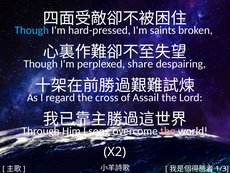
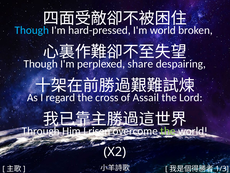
I'm saints: saints -> world
song: song -> risen
the at (168, 131) colour: pink -> light green
